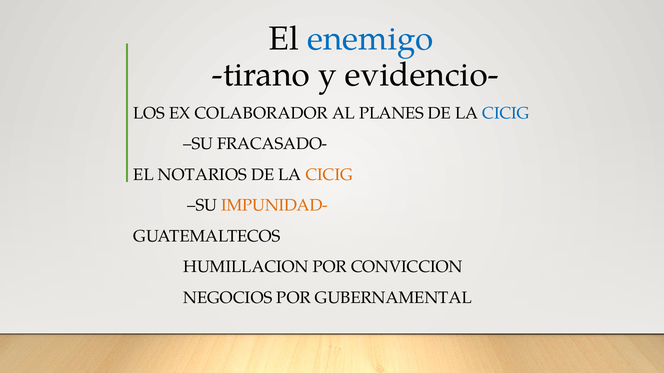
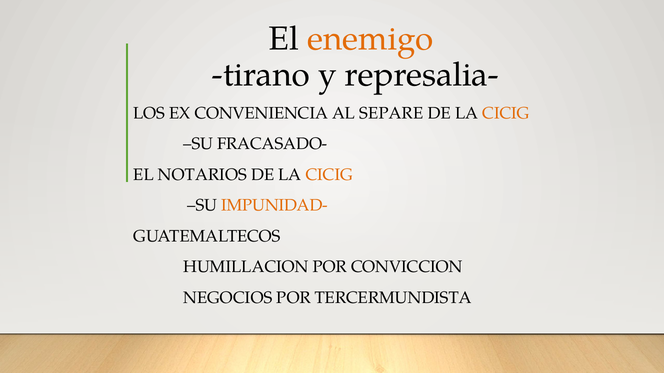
enemigo colour: blue -> orange
evidencio-: evidencio- -> represalia-
COLABORADOR: COLABORADOR -> CONVENIENCIA
PLANES: PLANES -> SEPARE
CICIG at (506, 113) colour: blue -> orange
GUBERNAMENTAL: GUBERNAMENTAL -> TERCERMUNDISTA
